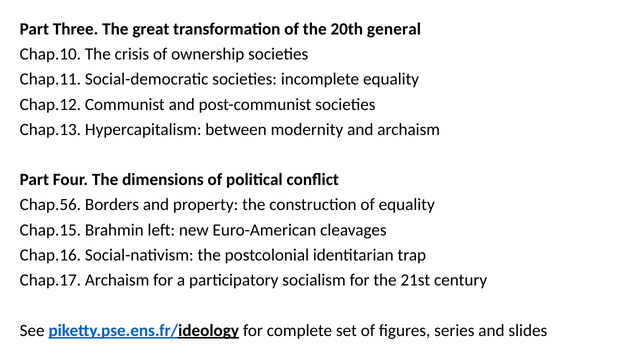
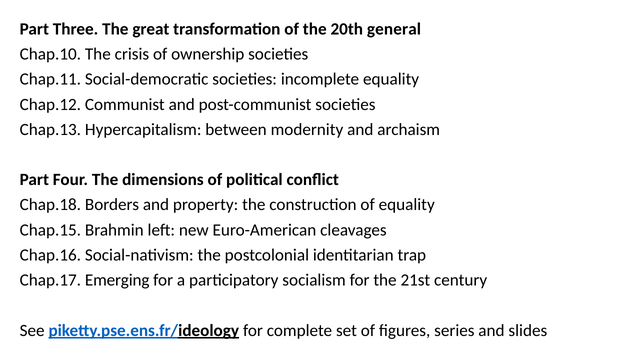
Chap.56: Chap.56 -> Chap.18
Chap.17 Archaism: Archaism -> Emerging
